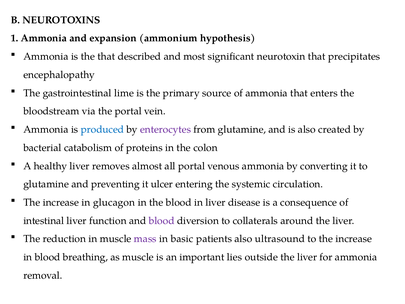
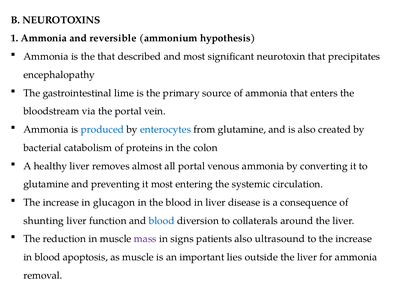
expansion: expansion -> reversible
enterocytes colour: purple -> blue
it ulcer: ulcer -> most
intestinal: intestinal -> shunting
blood at (162, 221) colour: purple -> blue
basic: basic -> signs
breathing: breathing -> apoptosis
